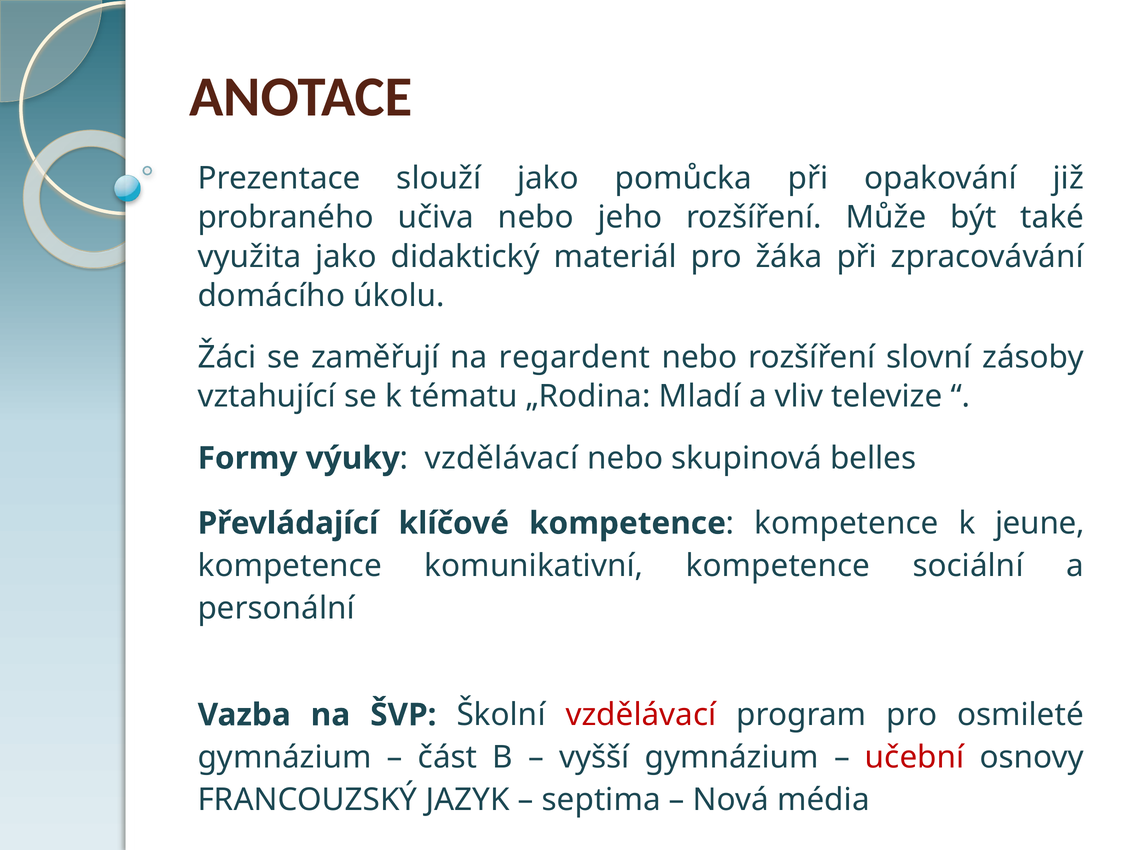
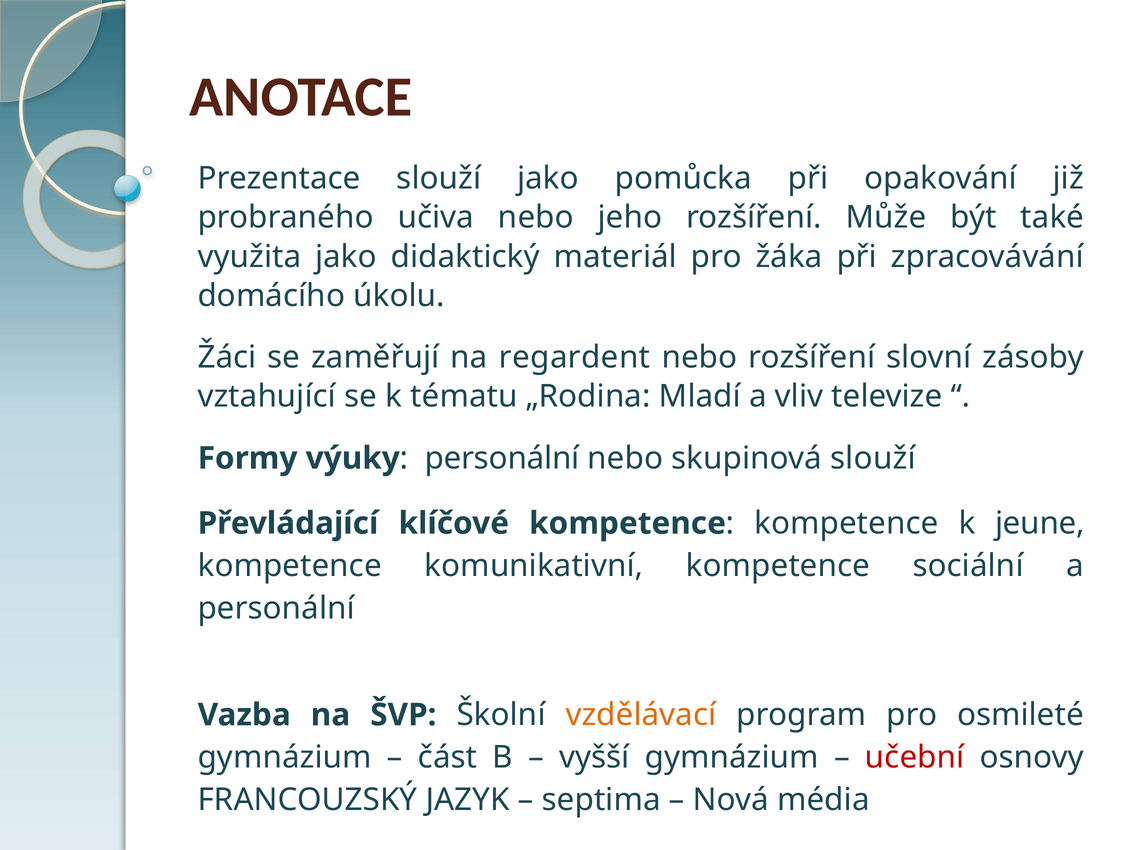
vzdělávací at (502, 458): vzdělávací -> personální
skupinová belles: belles -> slouží
vzdělávací at (641, 715) colour: red -> orange
